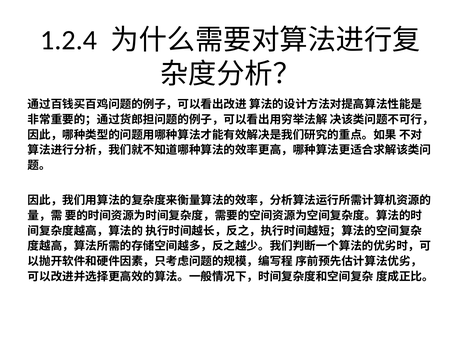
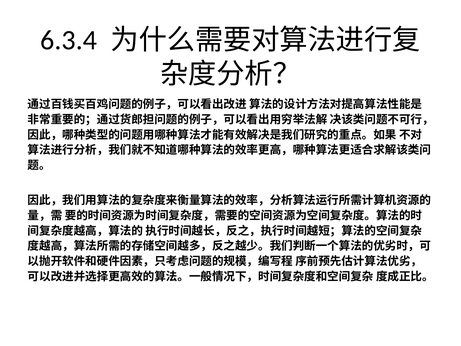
1.2.4: 1.2.4 -> 6.3.4
